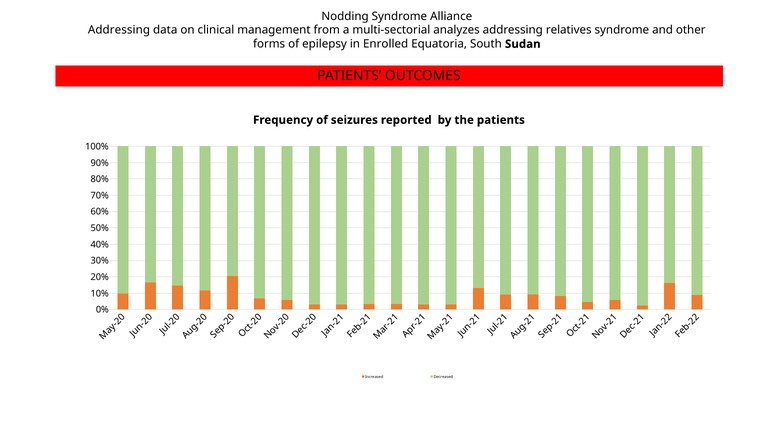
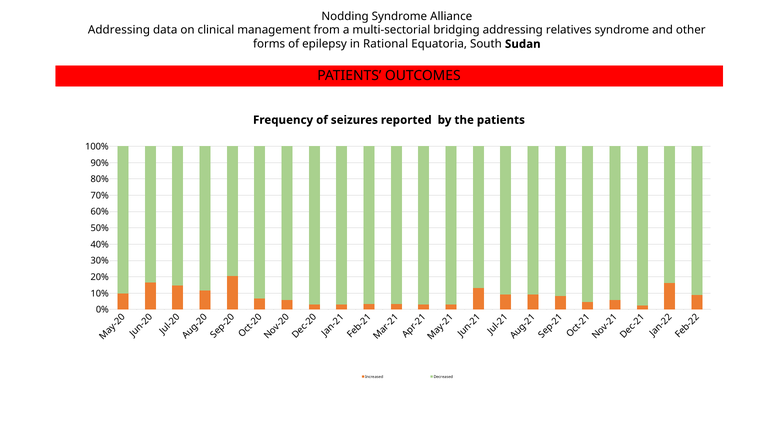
analyzes: analyzes -> bridging
Enrolled: Enrolled -> Rational
